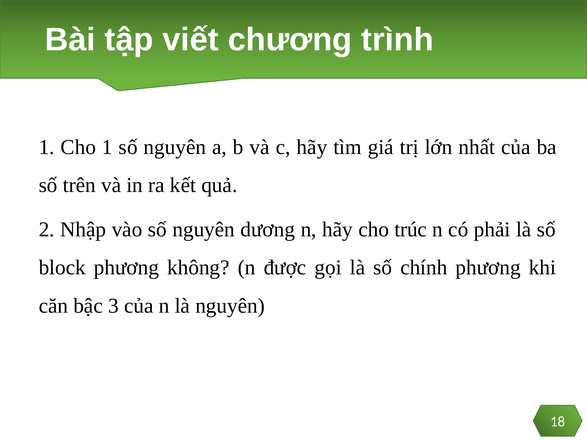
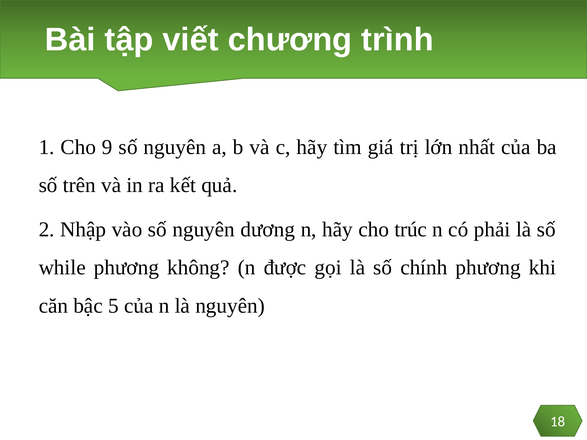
Cho 1: 1 -> 9
block: block -> while
3: 3 -> 5
